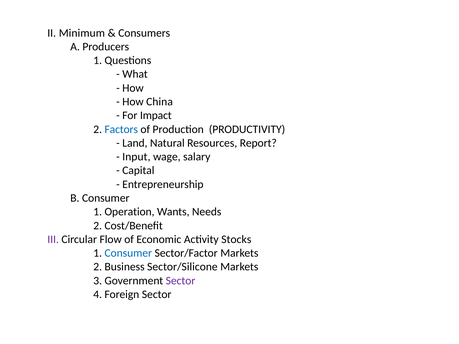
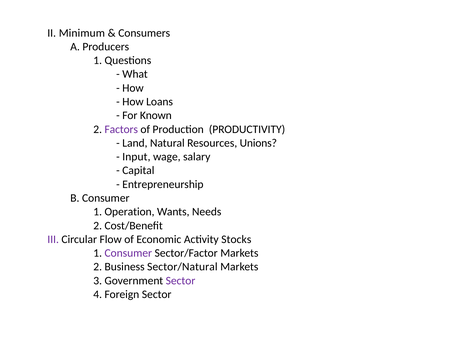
China: China -> Loans
Impact: Impact -> Known
Factors colour: blue -> purple
Report: Report -> Unions
Consumer at (128, 253) colour: blue -> purple
Sector/Silicone: Sector/Silicone -> Sector/Natural
